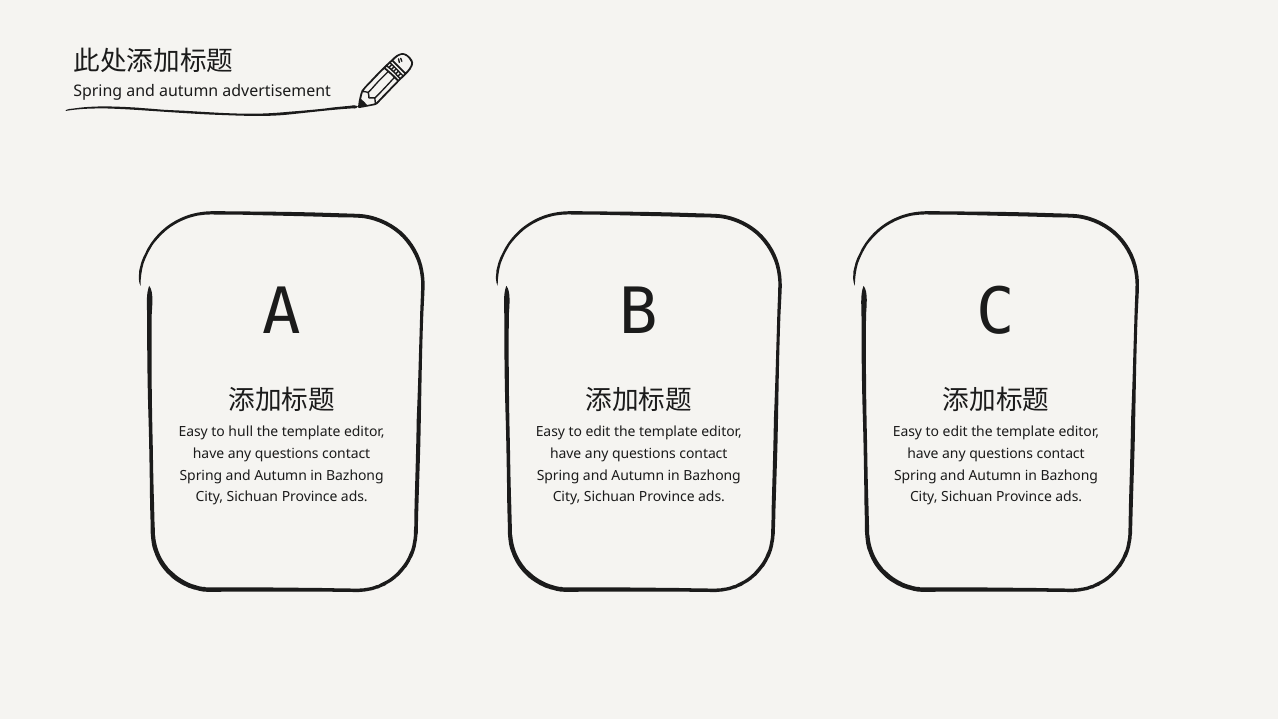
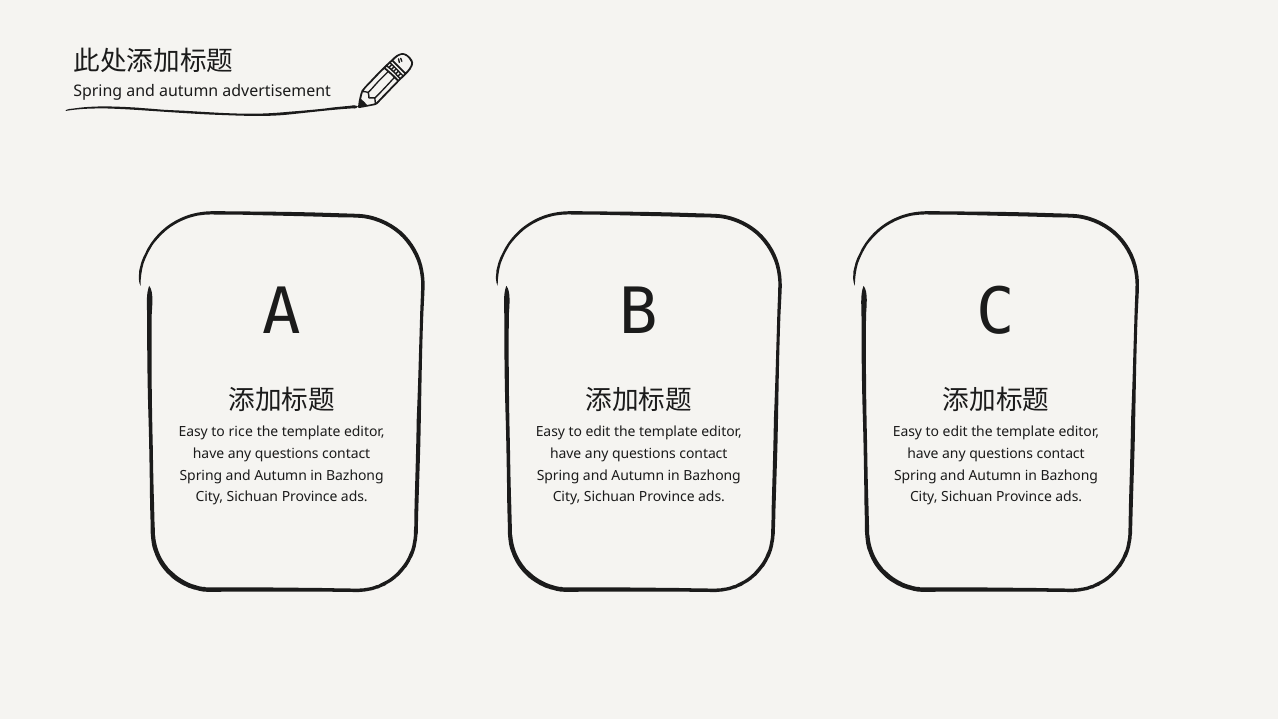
hull: hull -> rice
